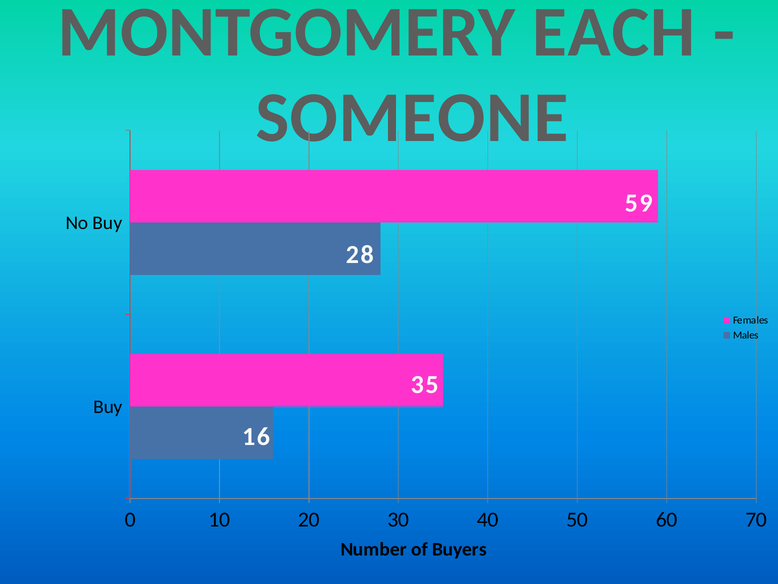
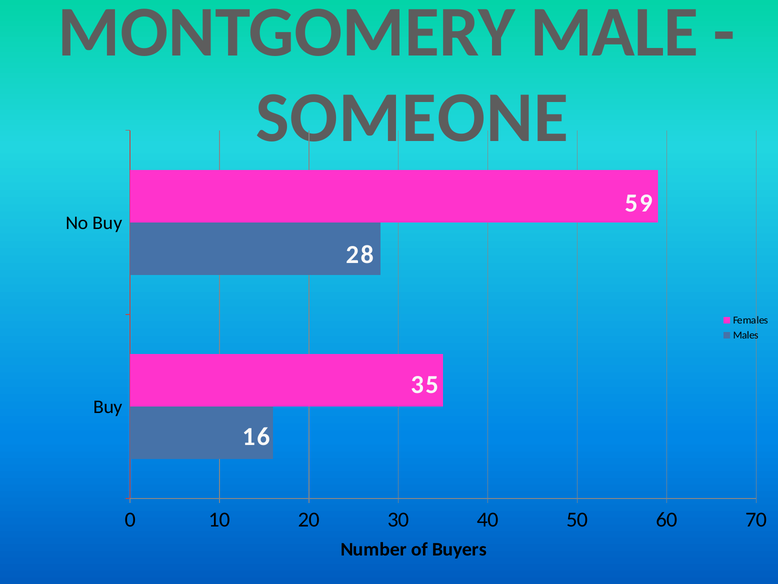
EACH: EACH -> MALE
